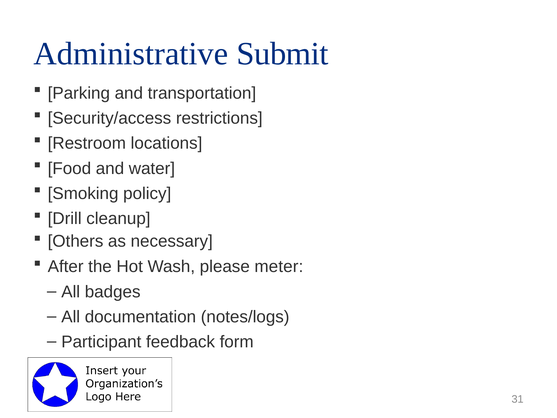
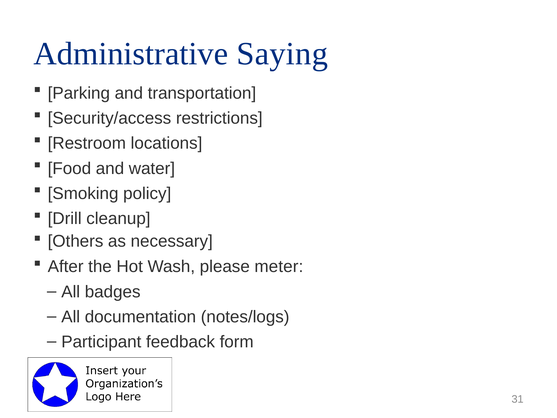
Submit: Submit -> Saying
